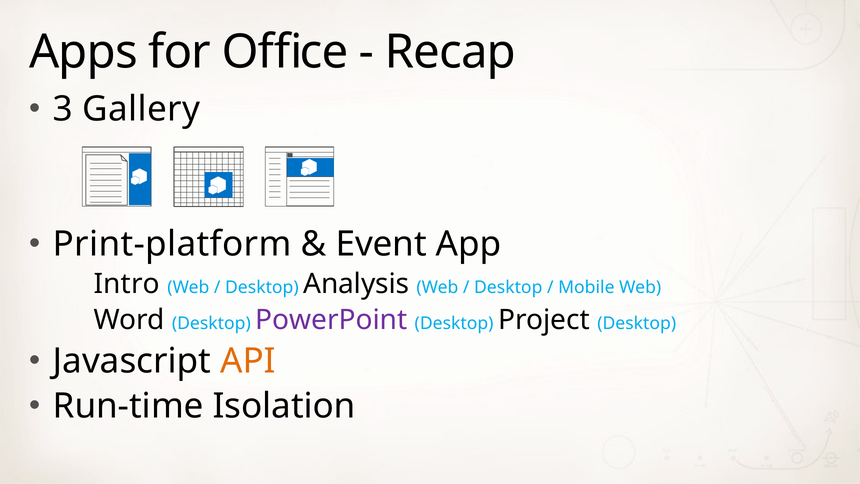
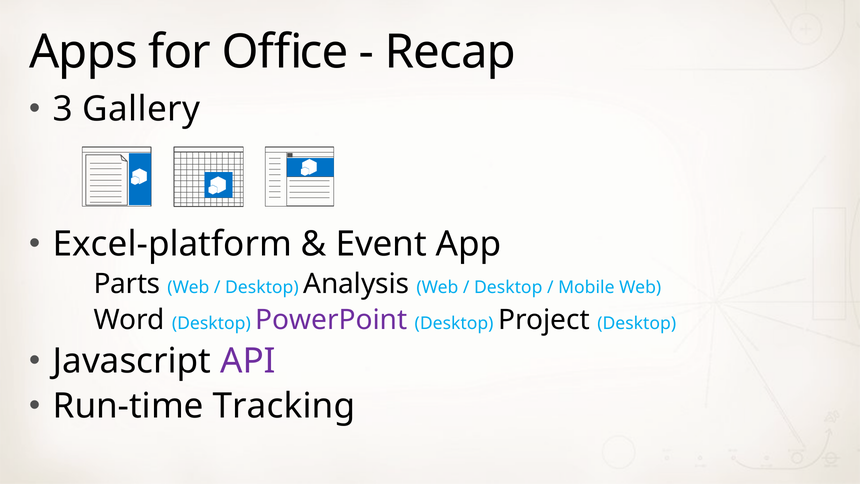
Print-platform: Print-platform -> Excel-platform
Intro: Intro -> Parts
API colour: orange -> purple
Isolation: Isolation -> Tracking
